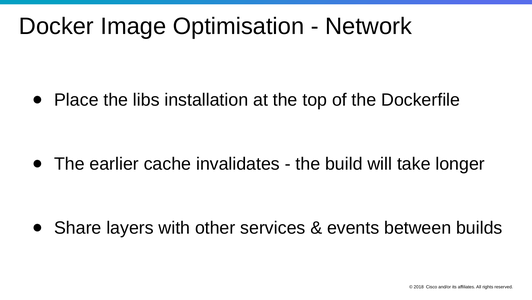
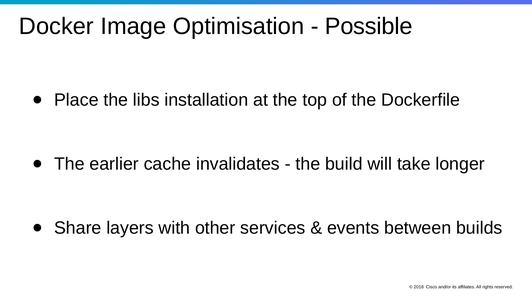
Network: Network -> Possible
